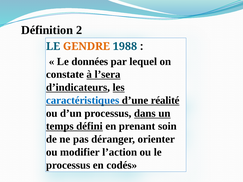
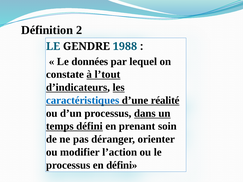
GENDRE colour: orange -> black
l’sera: l’sera -> l’tout
en codés: codés -> défini
